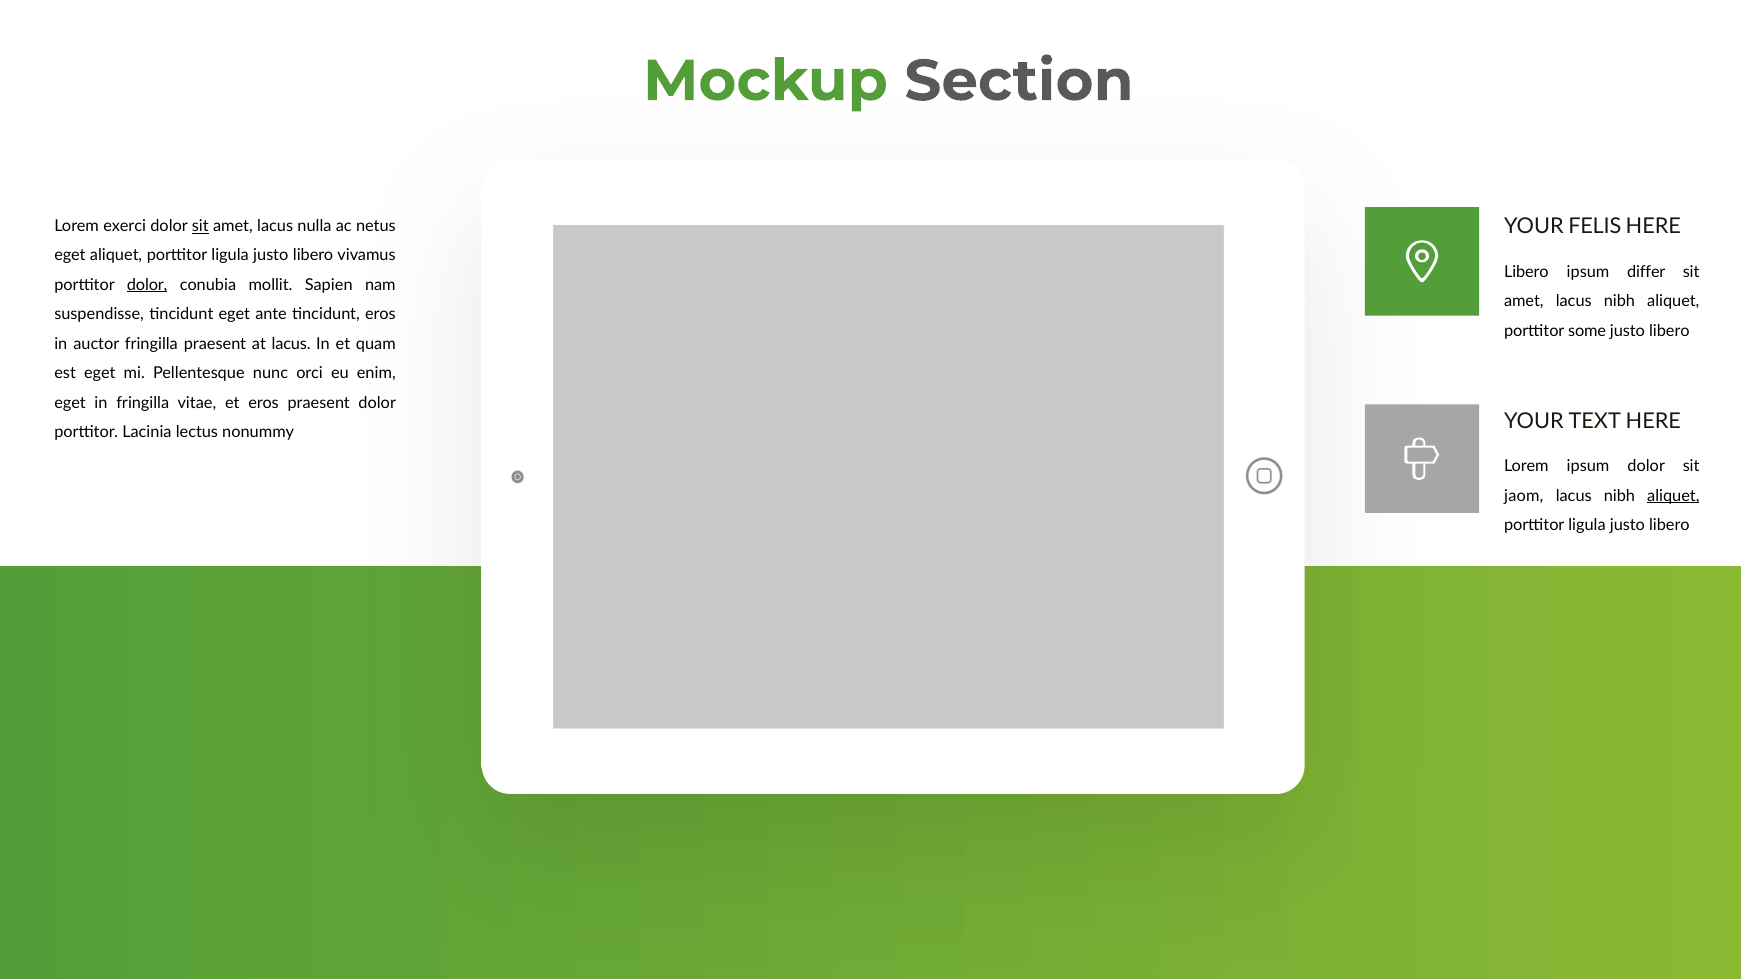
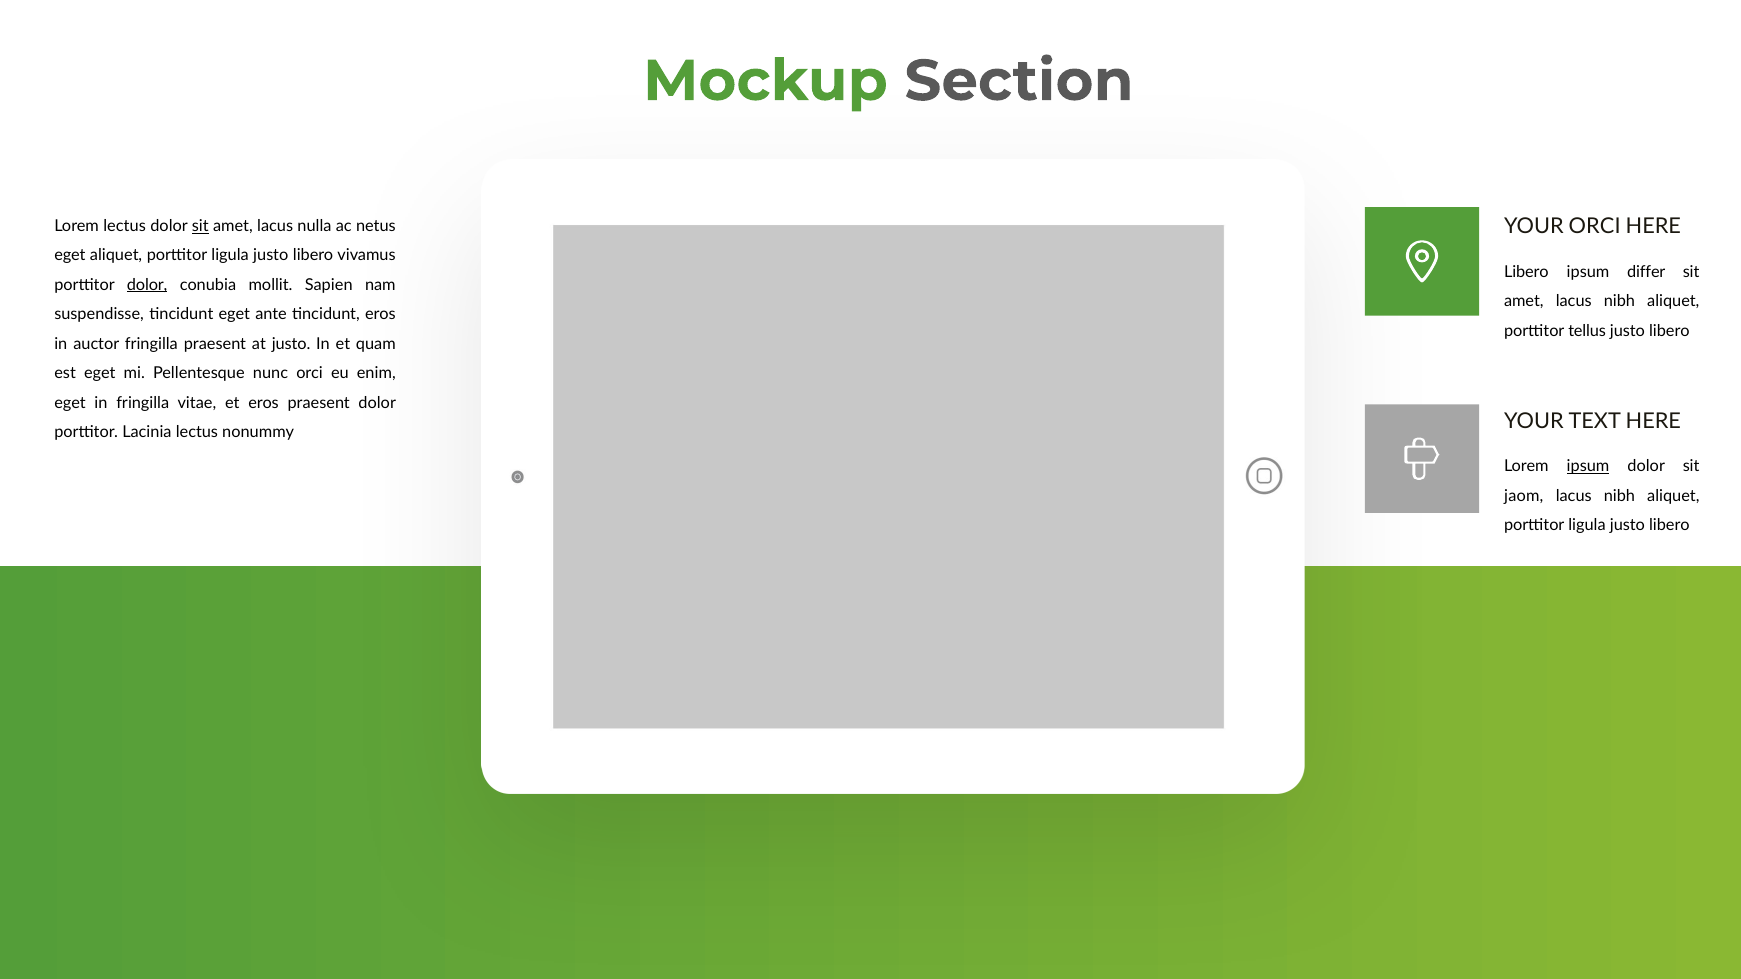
YOUR FELIS: FELIS -> ORCI
Lorem exerci: exerci -> lectus
some: some -> tellus
at lacus: lacus -> justo
ipsum at (1588, 467) underline: none -> present
aliquet at (1673, 496) underline: present -> none
